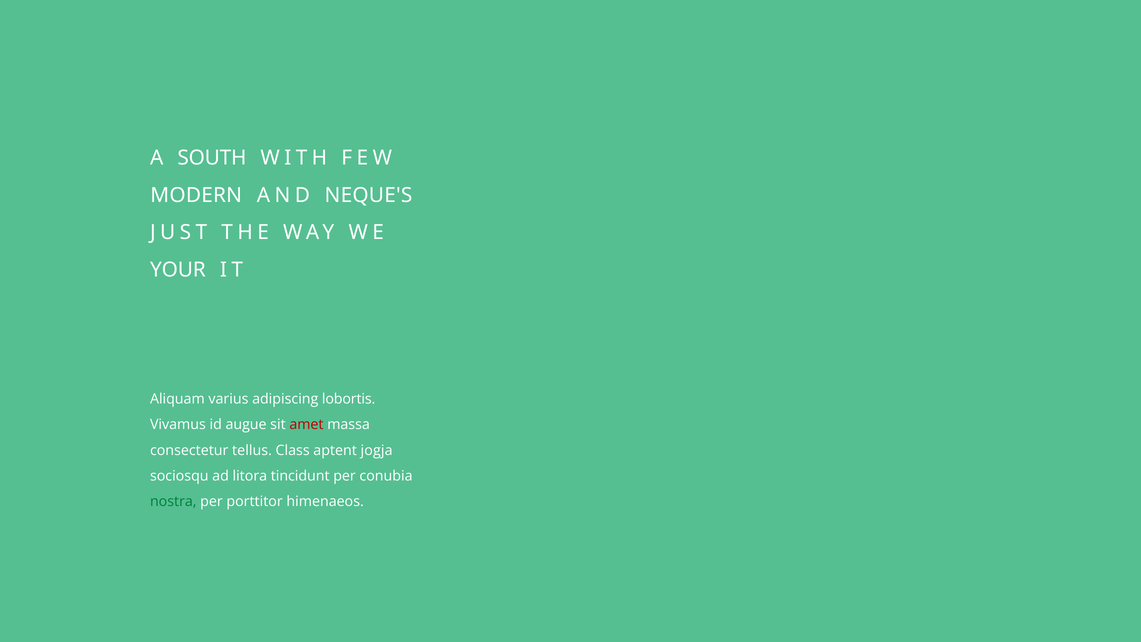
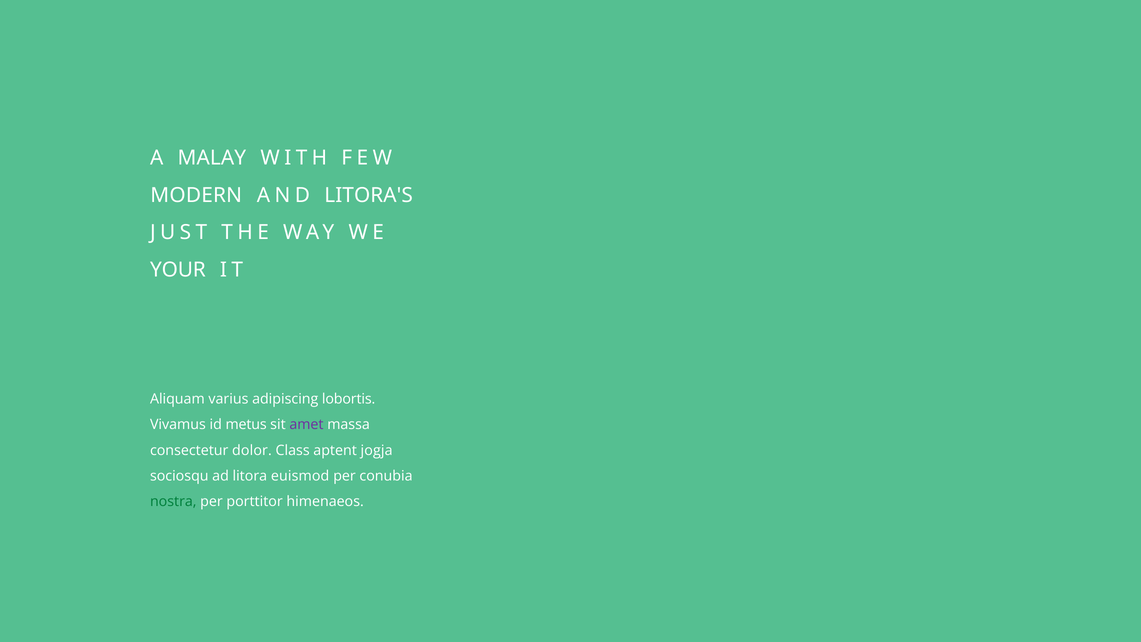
SOUTH: SOUTH -> MALAY
NEQUE'S: NEQUE'S -> LITORA'S
augue: augue -> metus
amet colour: red -> purple
tellus: tellus -> dolor
tincidunt: tincidunt -> euismod
